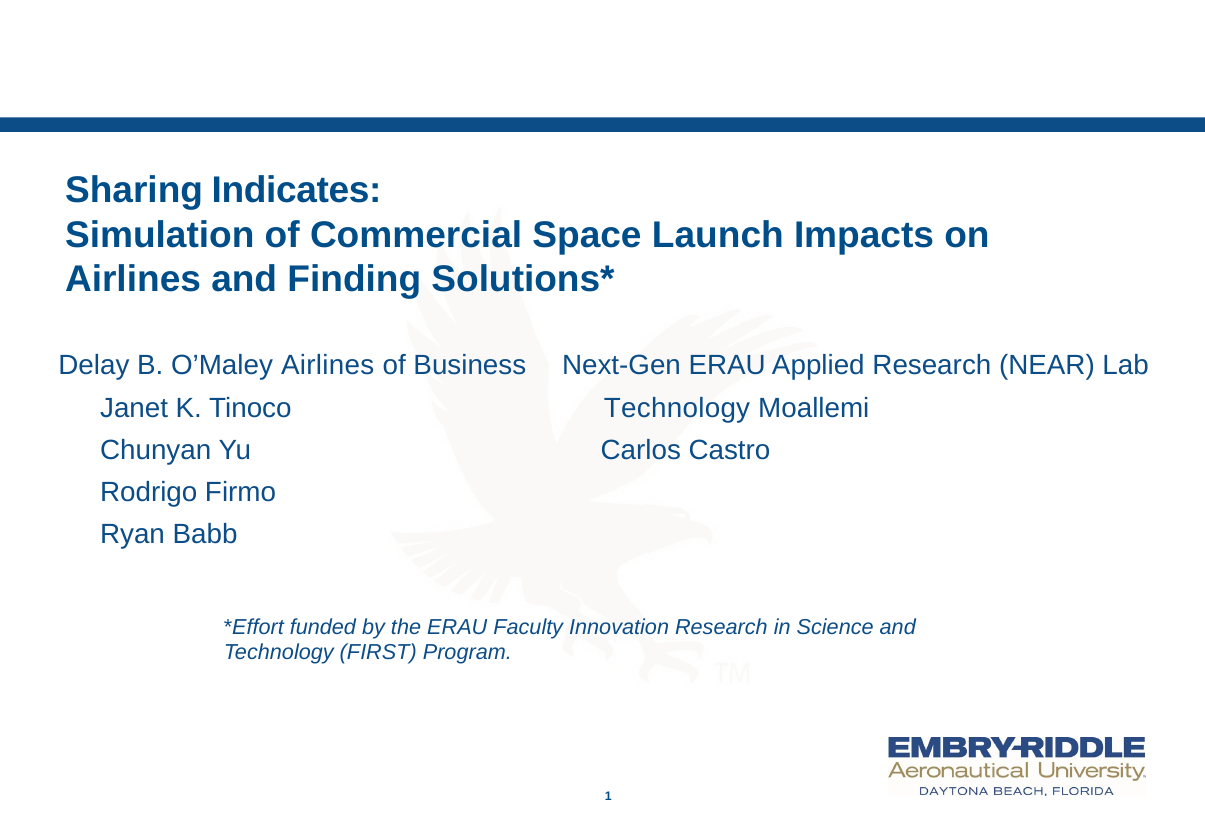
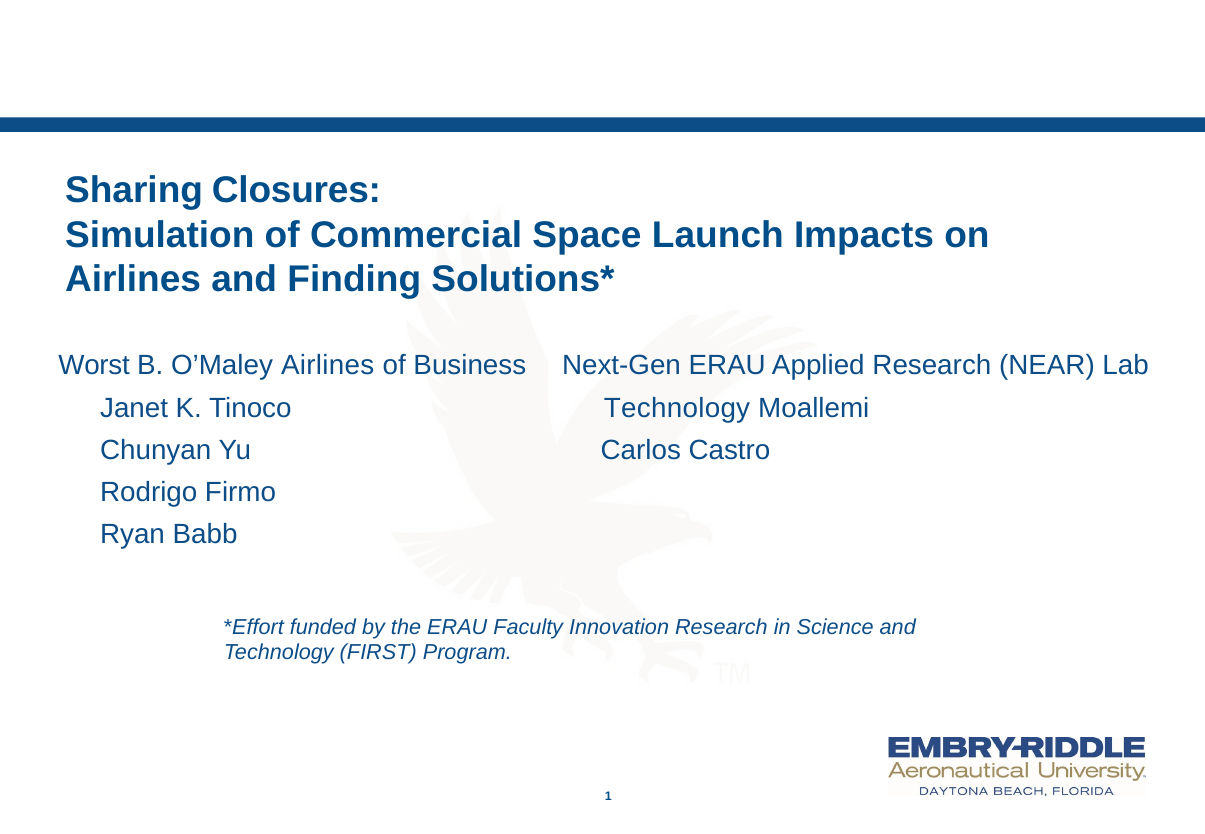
Indicates: Indicates -> Closures
Delay: Delay -> Worst
